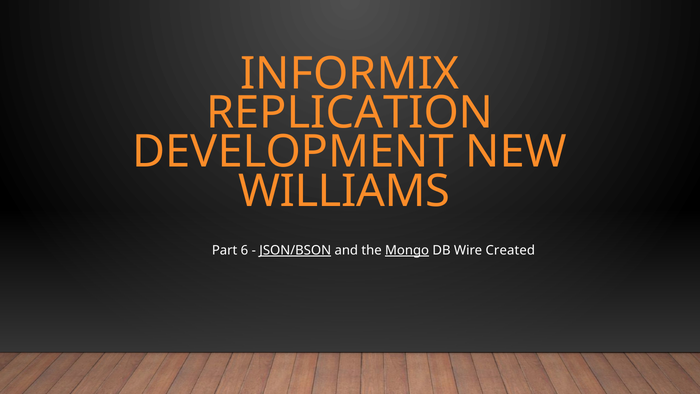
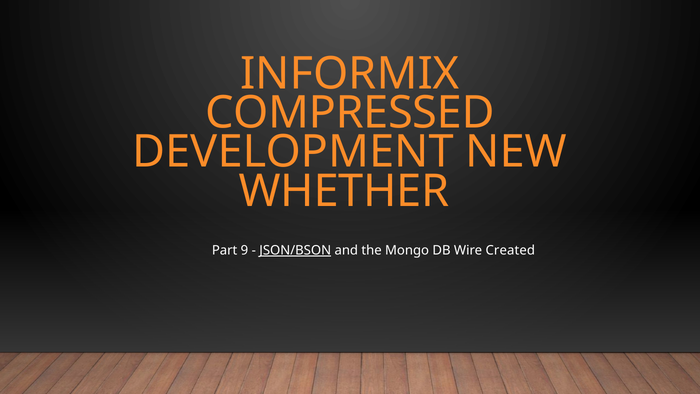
REPLICATION: REPLICATION -> COMPRESSED
WILLIAMS: WILLIAMS -> WHETHER
6: 6 -> 9
Mongo underline: present -> none
